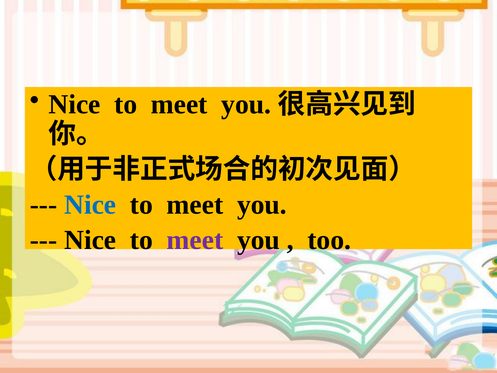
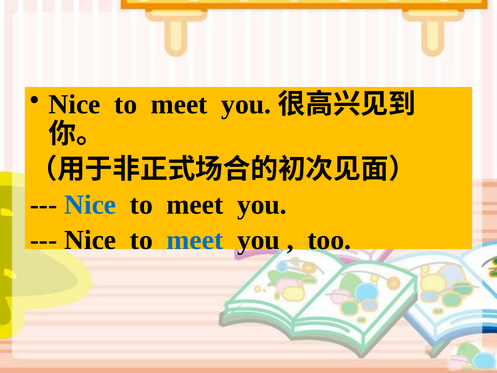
meet at (195, 240) colour: purple -> blue
